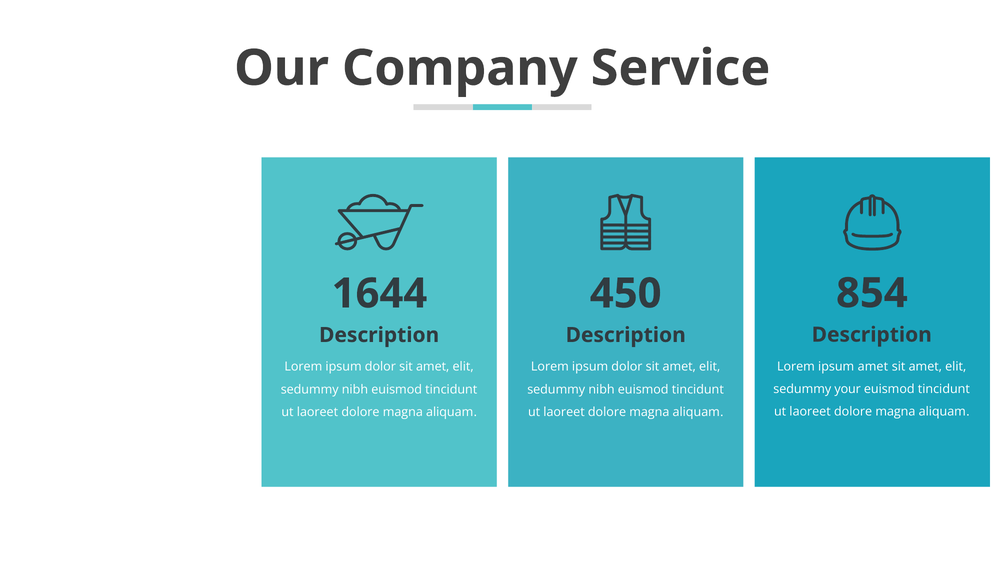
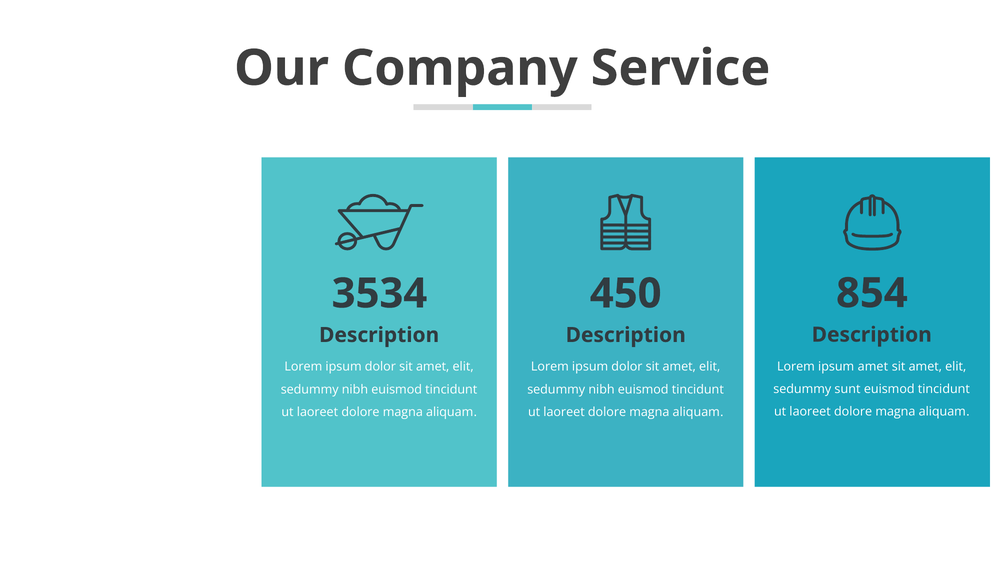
1644: 1644 -> 3534
your: your -> sunt
